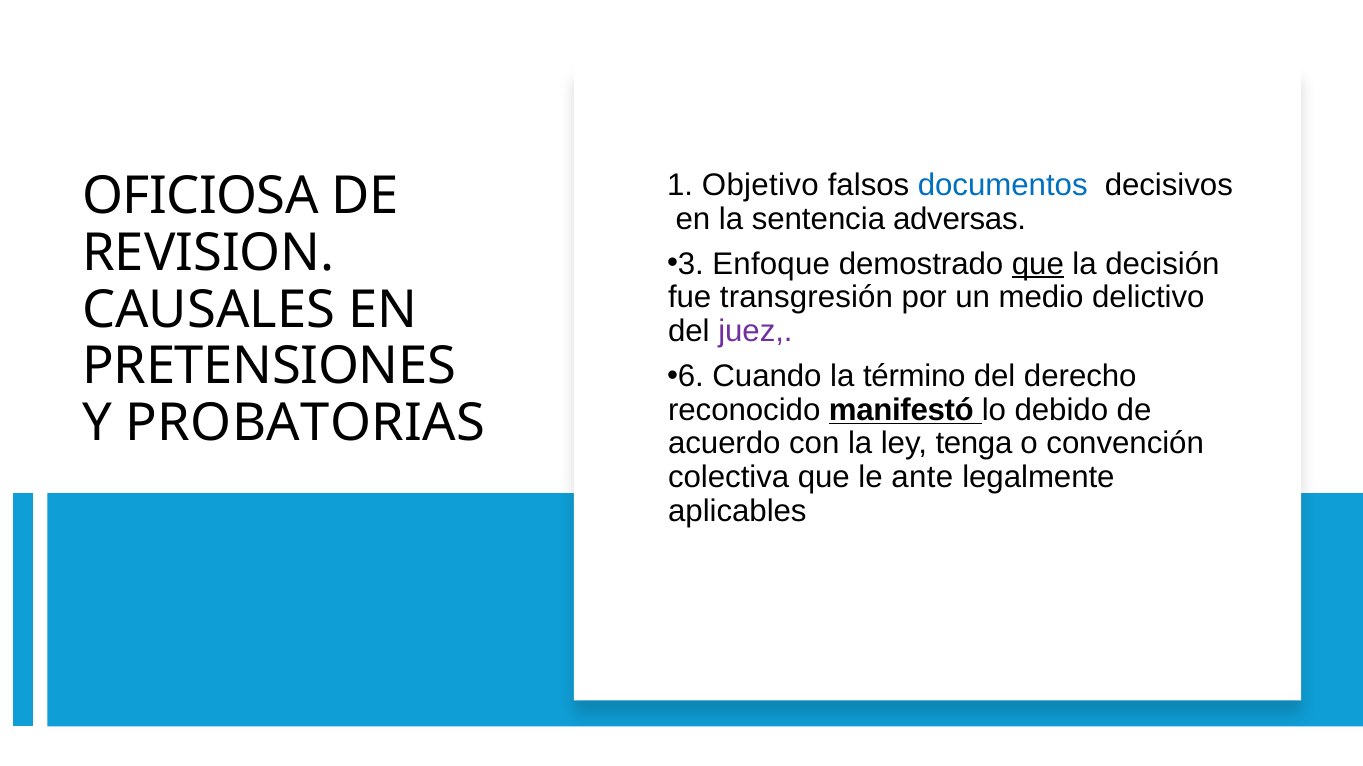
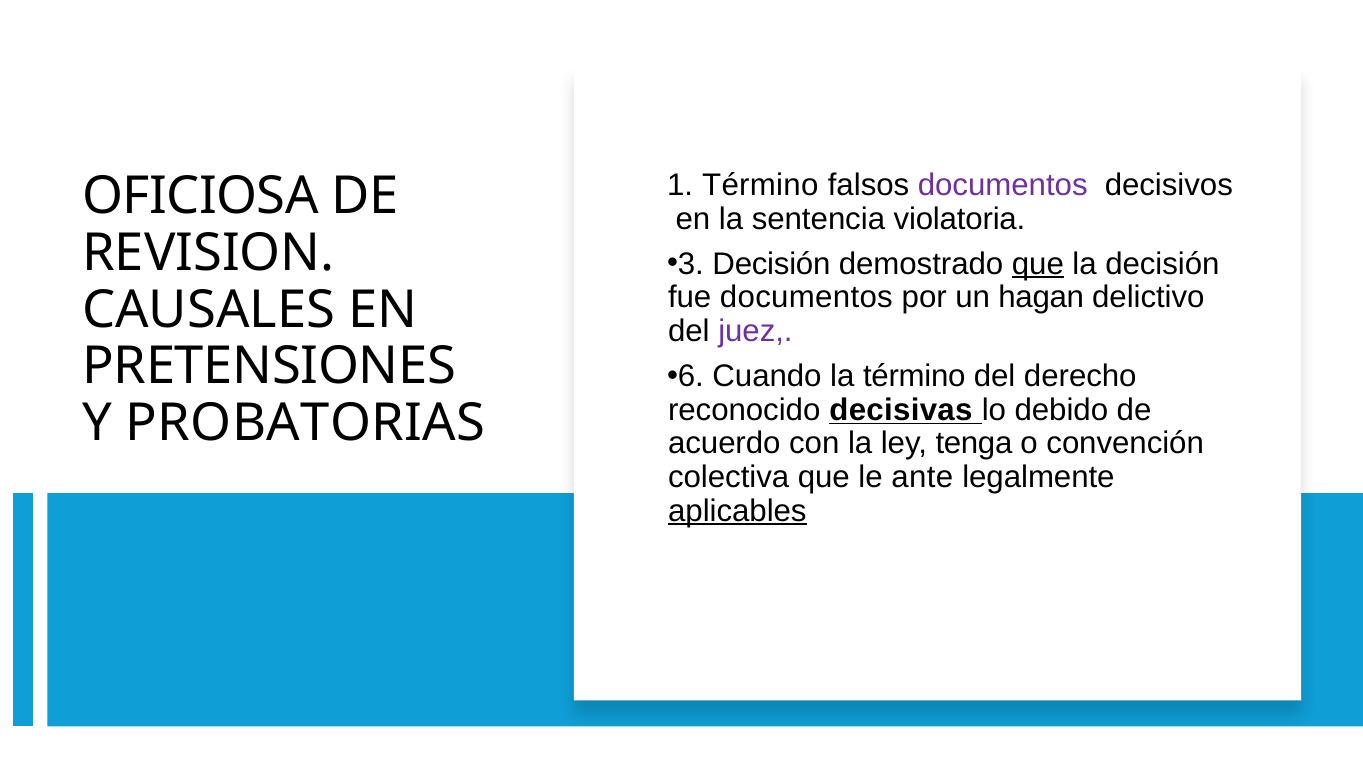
1 Objetivo: Objetivo -> Término
documentos at (1003, 185) colour: blue -> purple
adversas: adversas -> violatoria
Enfoque at (771, 264): Enfoque -> Decisión
fue transgresión: transgresión -> documentos
medio: medio -> hagan
manifestó: manifestó -> decisivas
aplicables underline: none -> present
